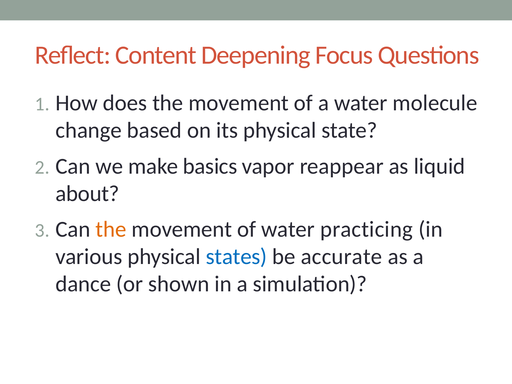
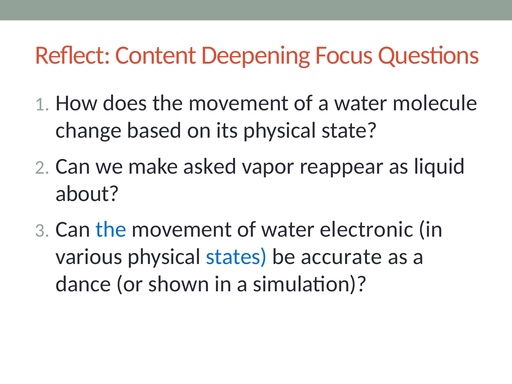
basics: basics -> asked
the at (111, 229) colour: orange -> blue
practicing: practicing -> electronic
